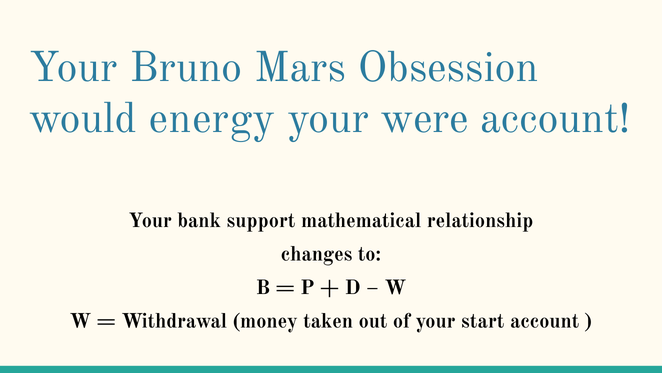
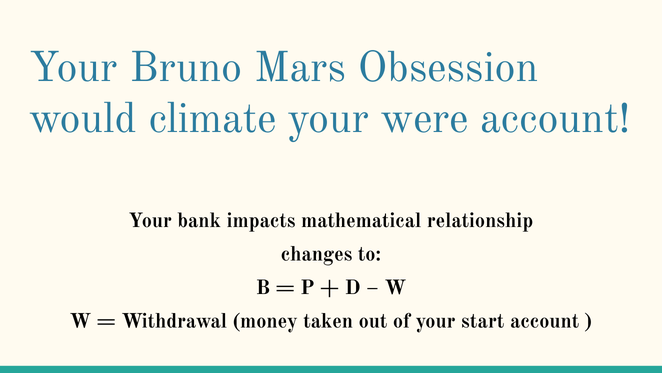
energy: energy -> climate
support: support -> impacts
